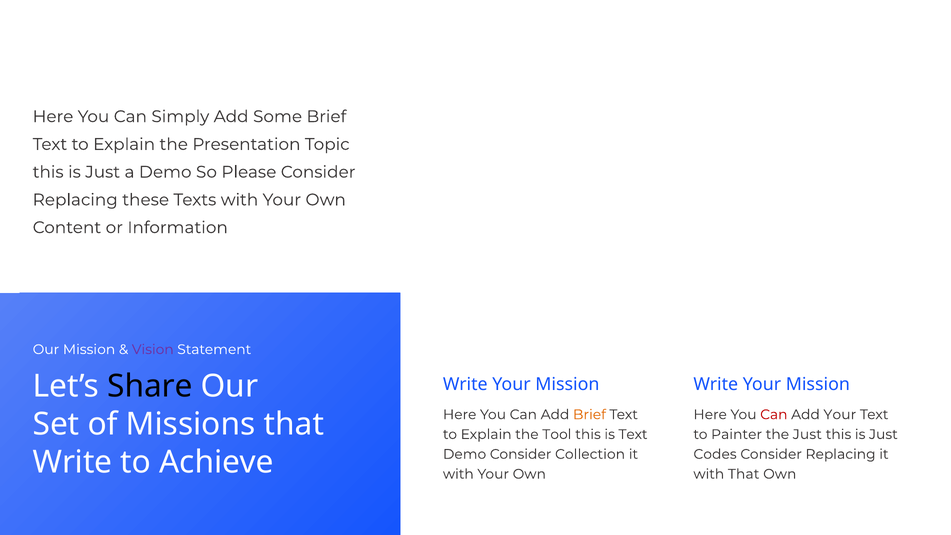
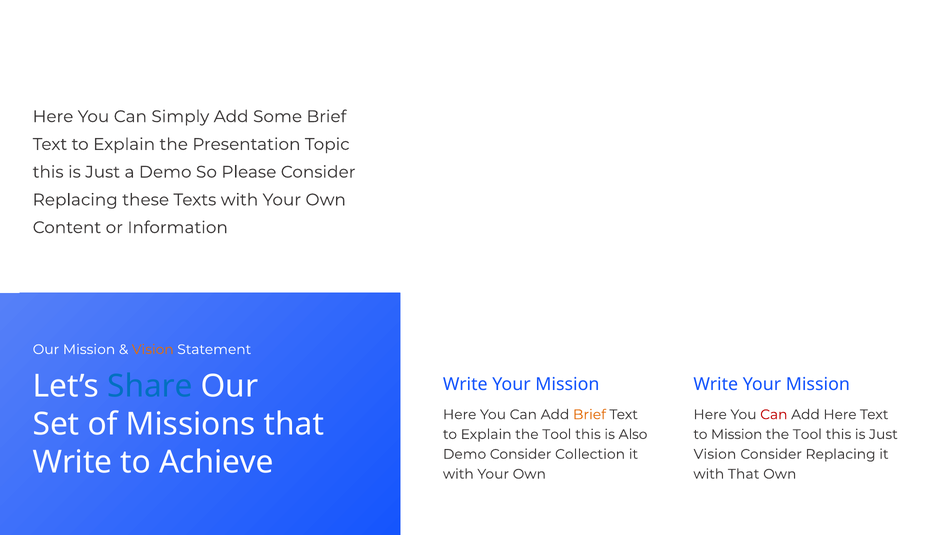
Vision at (153, 349) colour: purple -> orange
Share colour: black -> blue
Add Your: Your -> Here
is Text: Text -> Also
to Painter: Painter -> Mission
Just at (807, 434): Just -> Tool
Codes at (715, 454): Codes -> Vision
